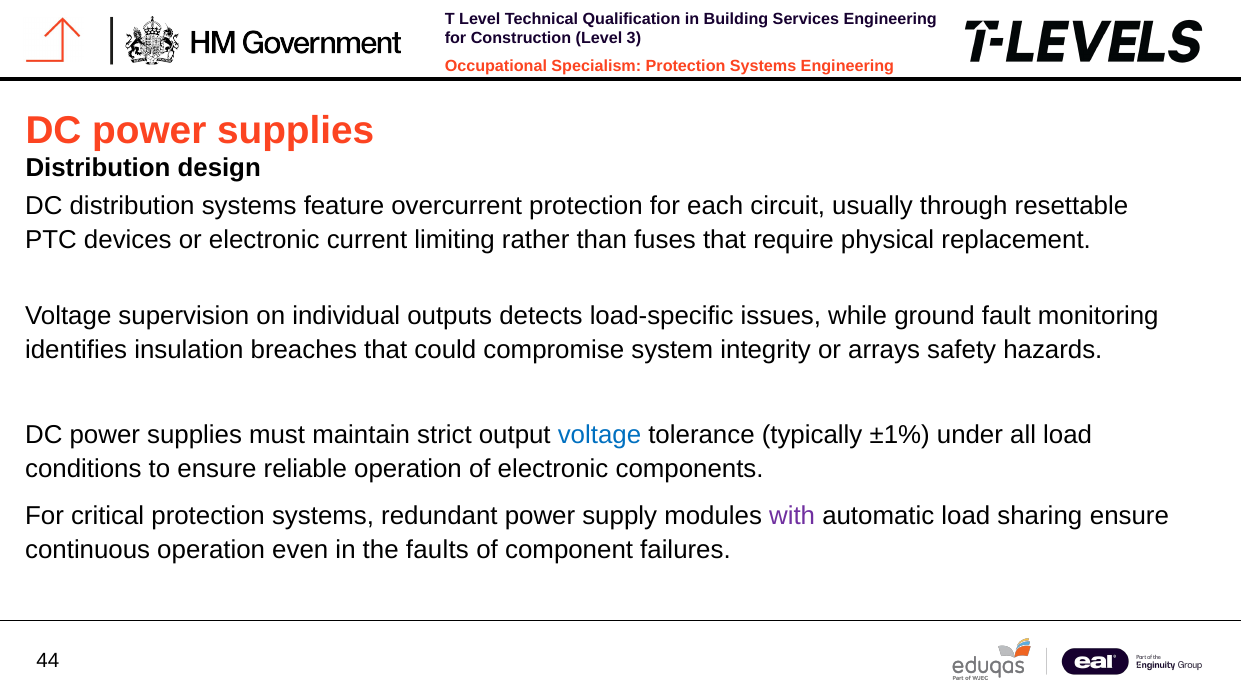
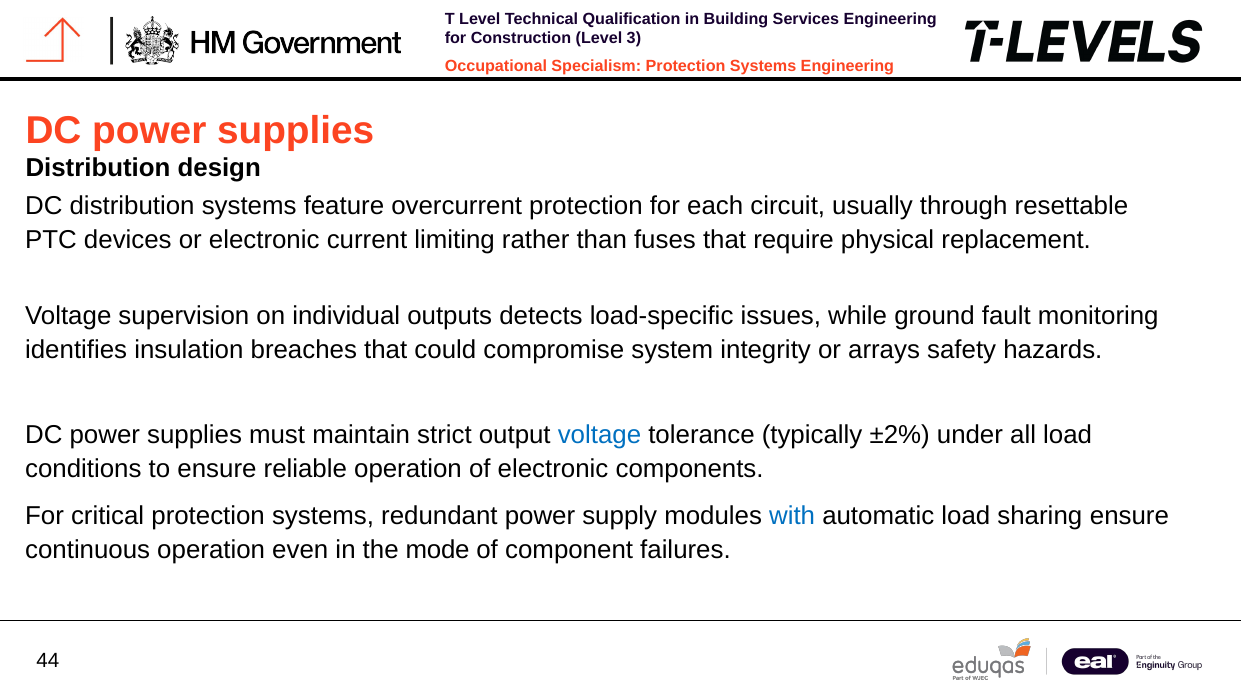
±1%: ±1% -> ±2%
with colour: purple -> blue
faults: faults -> mode
